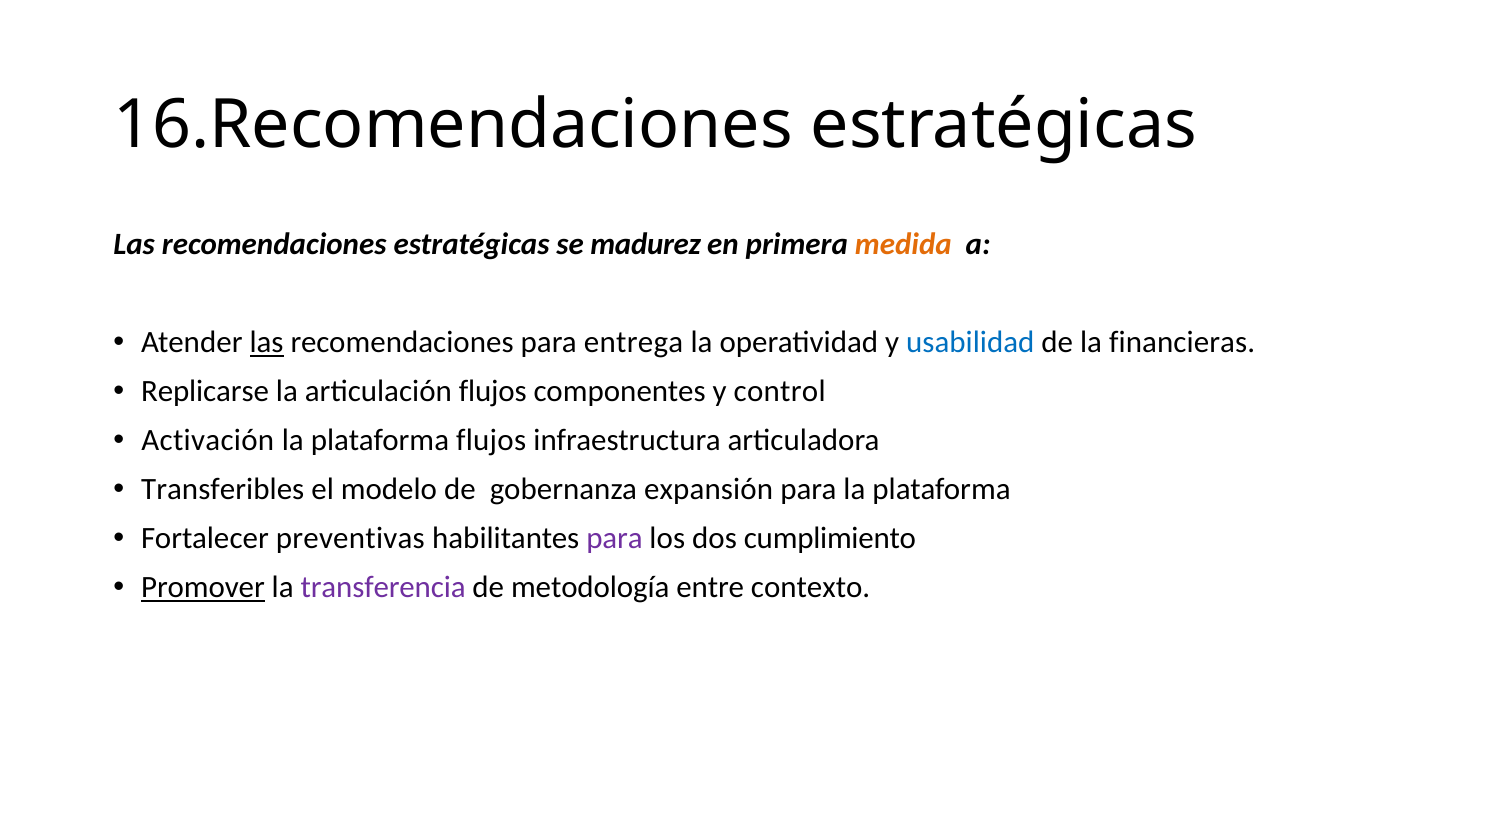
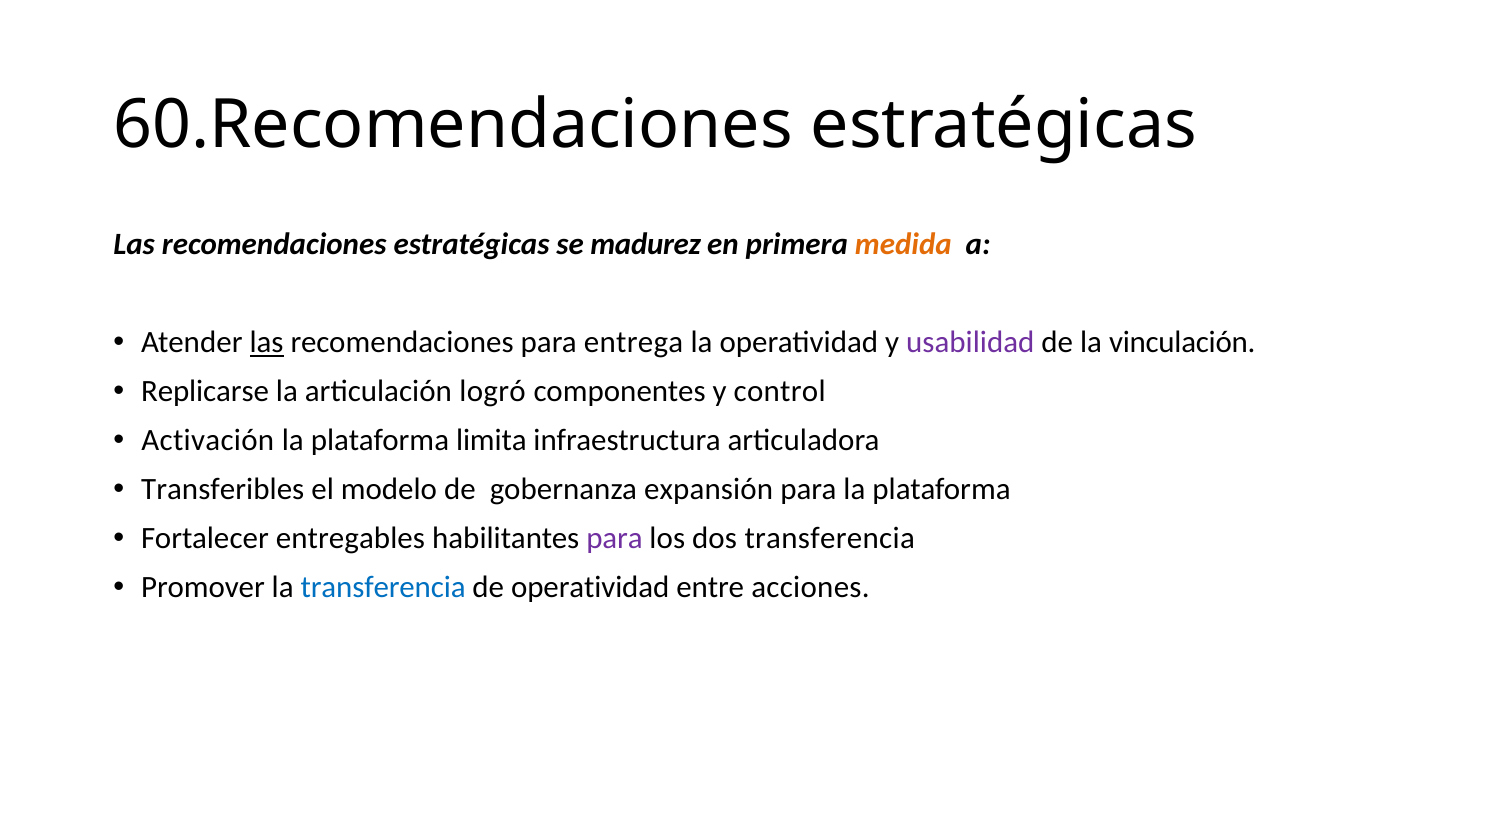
16.Recomendaciones: 16.Recomendaciones -> 60.Recomendaciones
usabilidad colour: blue -> purple
financieras: financieras -> vinculación
articulación flujos: flujos -> logró
plataforma flujos: flujos -> limita
preventivas: preventivas -> entregables
dos cumplimiento: cumplimiento -> transferencia
Promover underline: present -> none
transferencia at (383, 587) colour: purple -> blue
de metodología: metodología -> operatividad
contexto: contexto -> acciones
